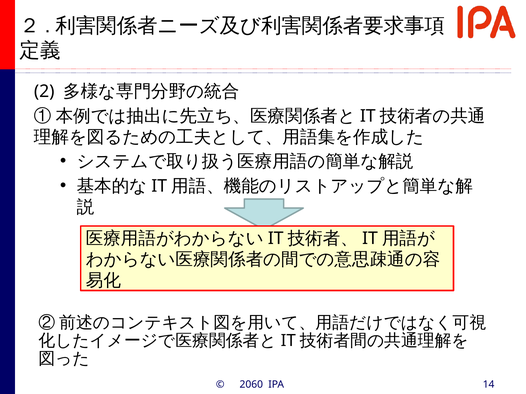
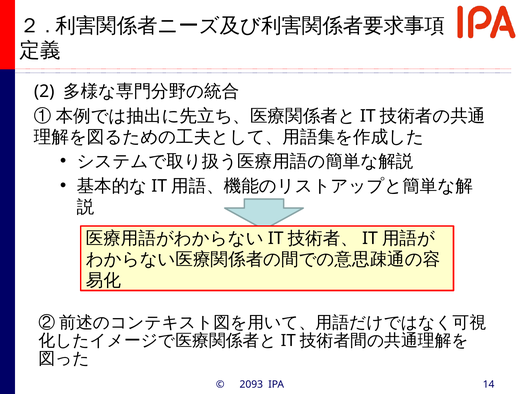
2060: 2060 -> 2093
